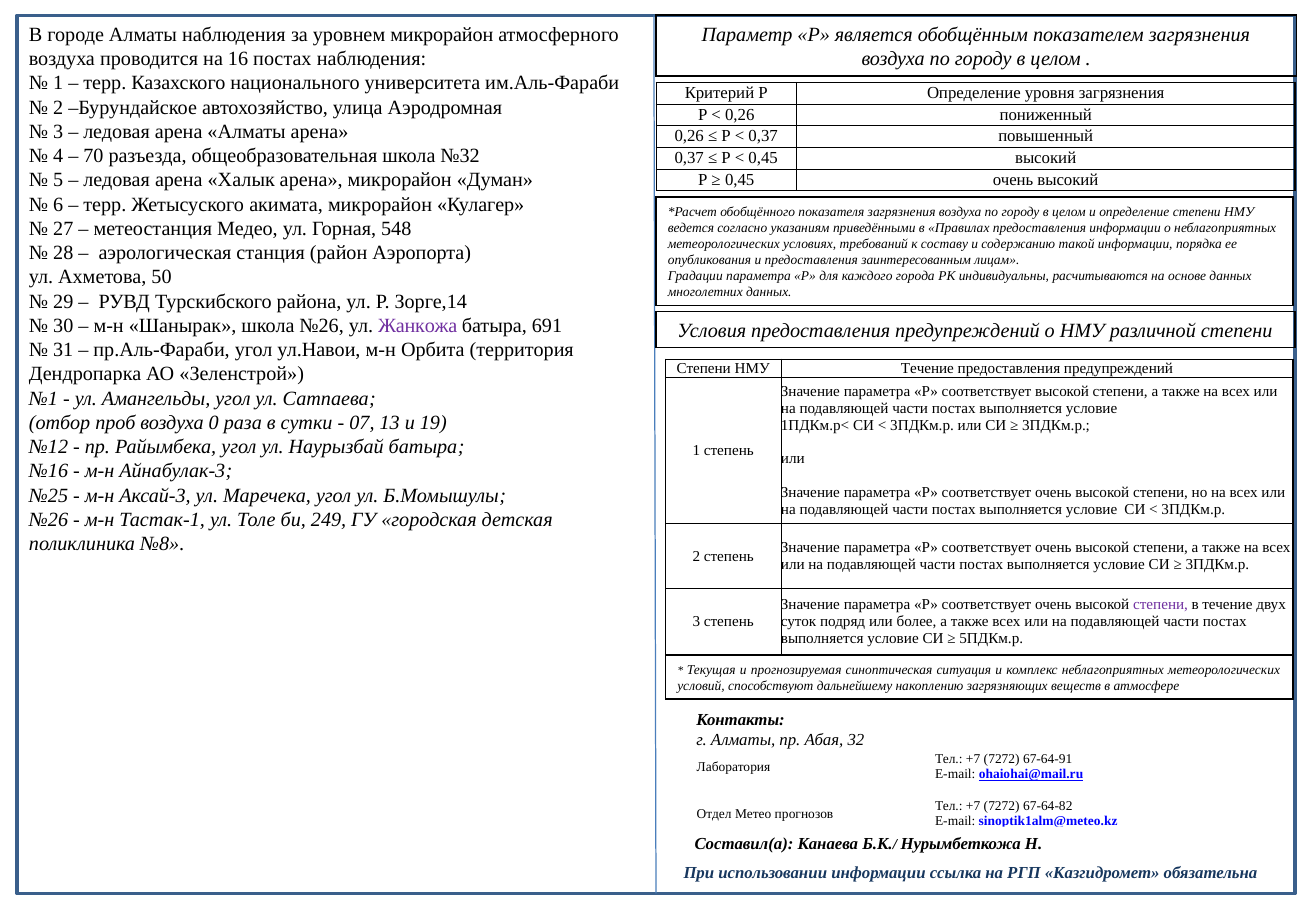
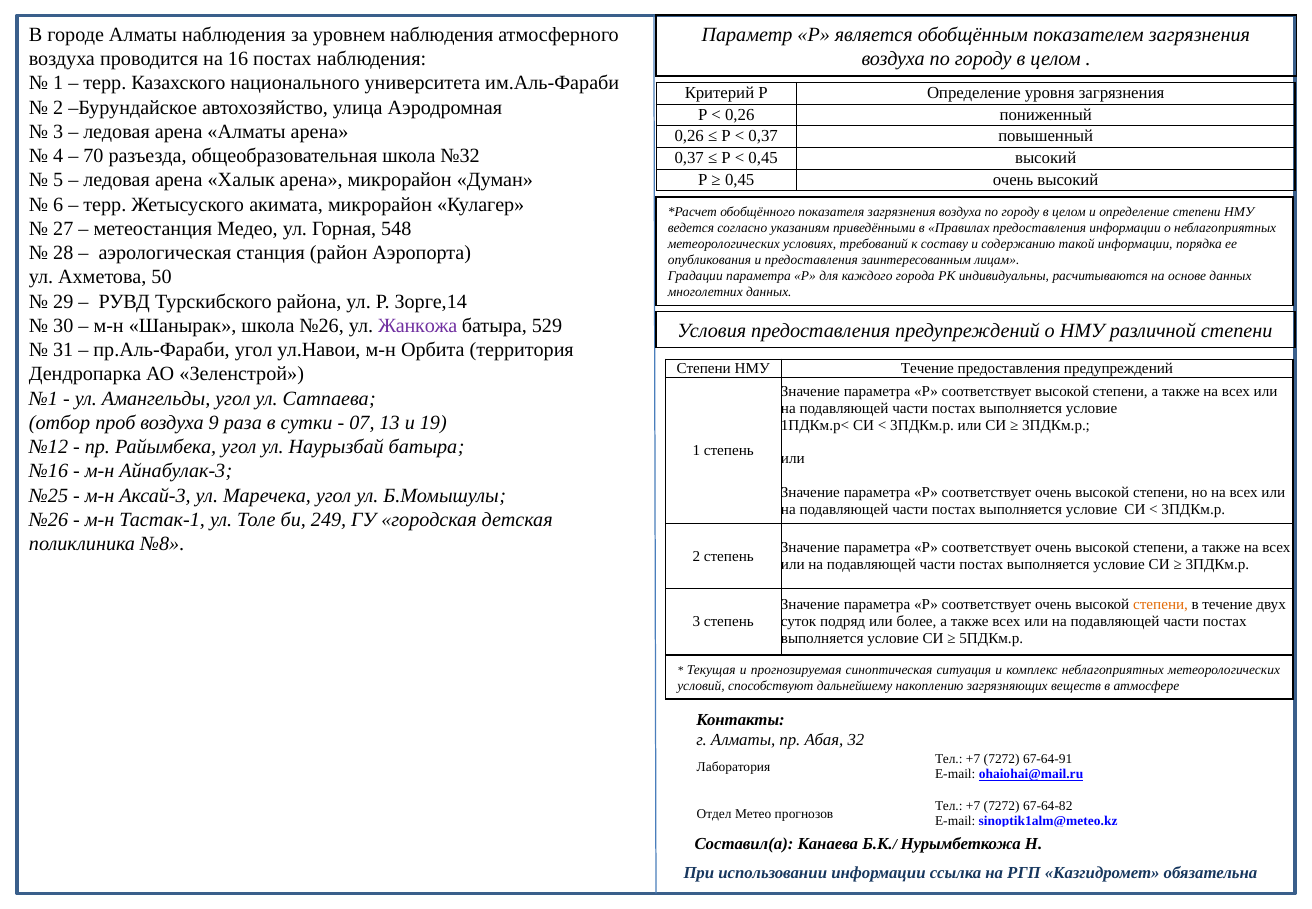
уровнем микрорайон: микрорайон -> наблюдения
691: 691 -> 529
0: 0 -> 9
степени at (1161, 604) colour: purple -> orange
